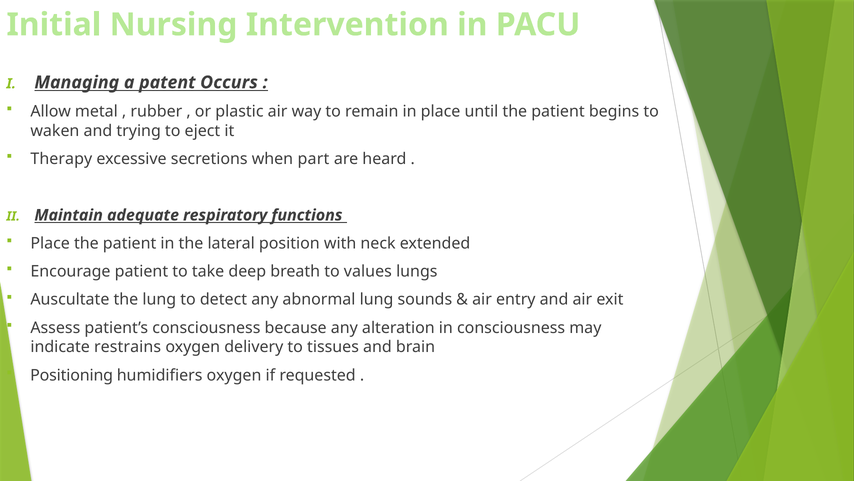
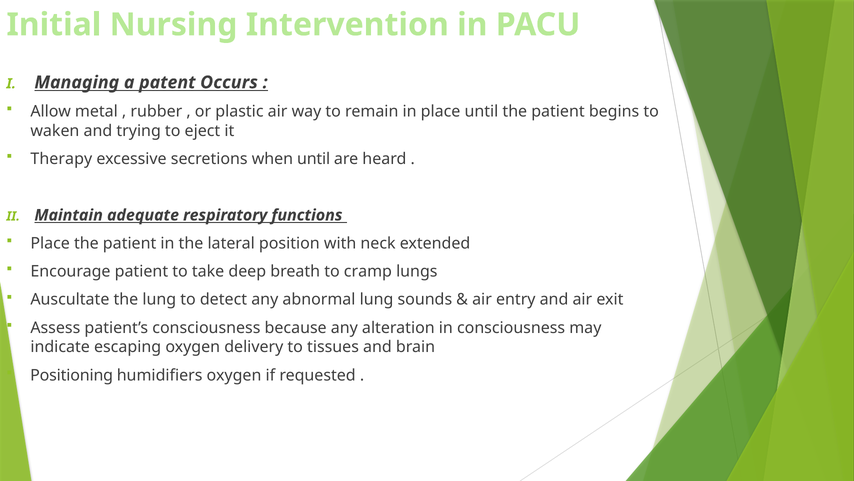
when part: part -> until
values: values -> cramp
restrains: restrains -> escaping
